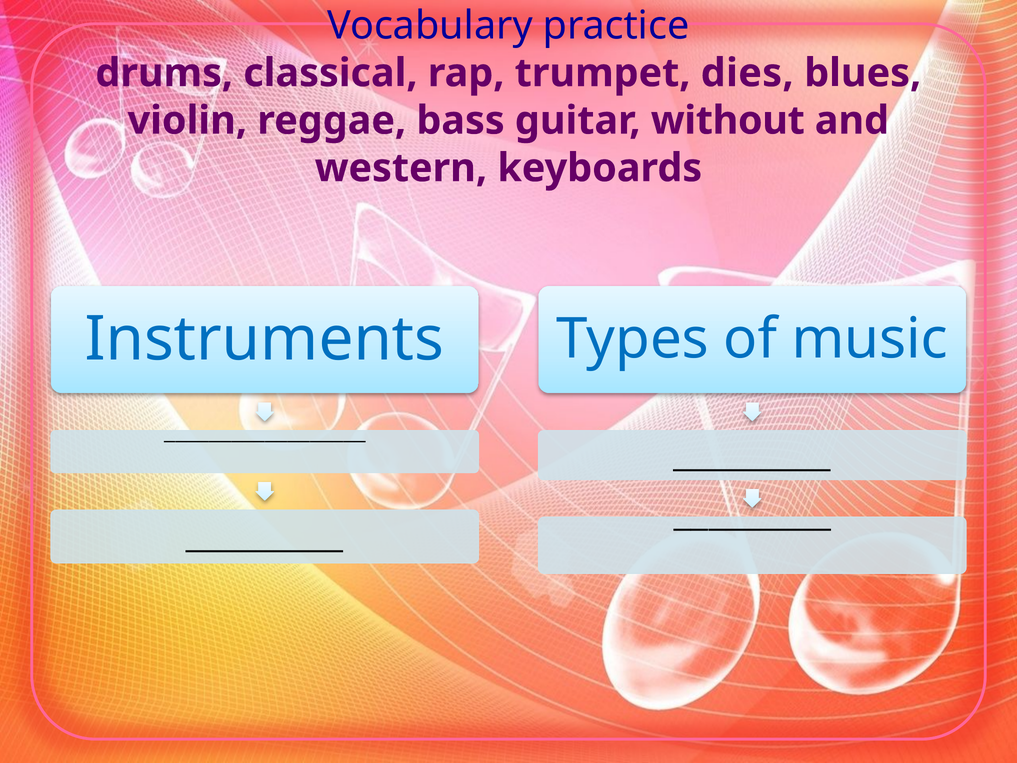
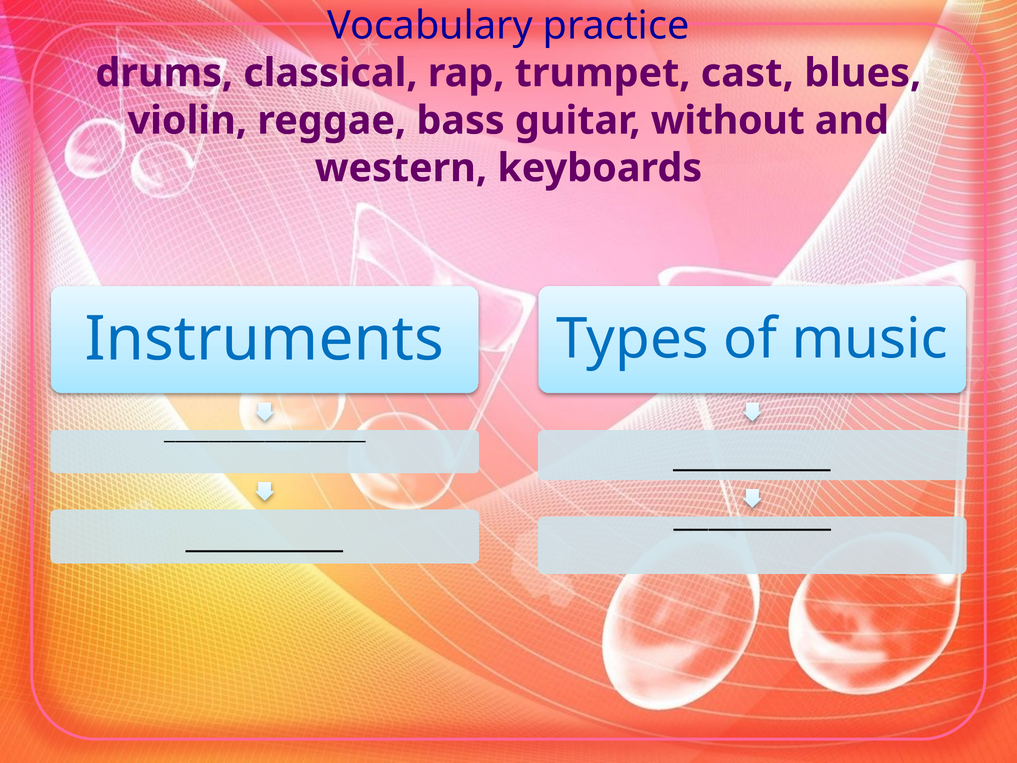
dies: dies -> cast
